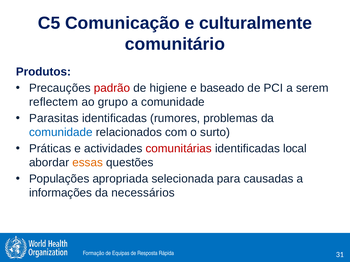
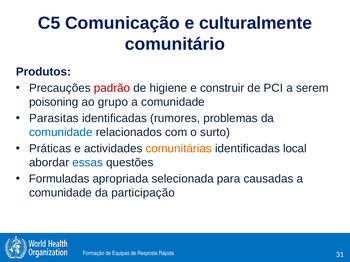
baseado: baseado -> construir
reflectem: reflectem -> poisoning
comunitárias colour: red -> orange
essas colour: orange -> blue
Populações: Populações -> Formuladas
informações at (60, 193): informações -> comunidade
necessários: necessários -> participação
